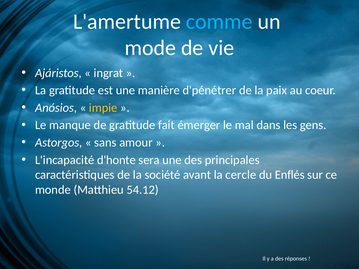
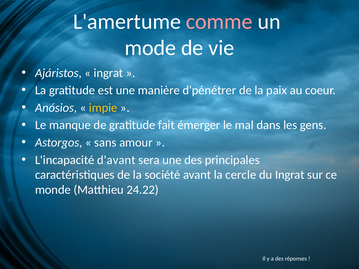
comme colour: light blue -> pink
d'honte: d'honte -> d'avant
du Enflés: Enflés -> Ingrat
54.12: 54.12 -> 24.22
